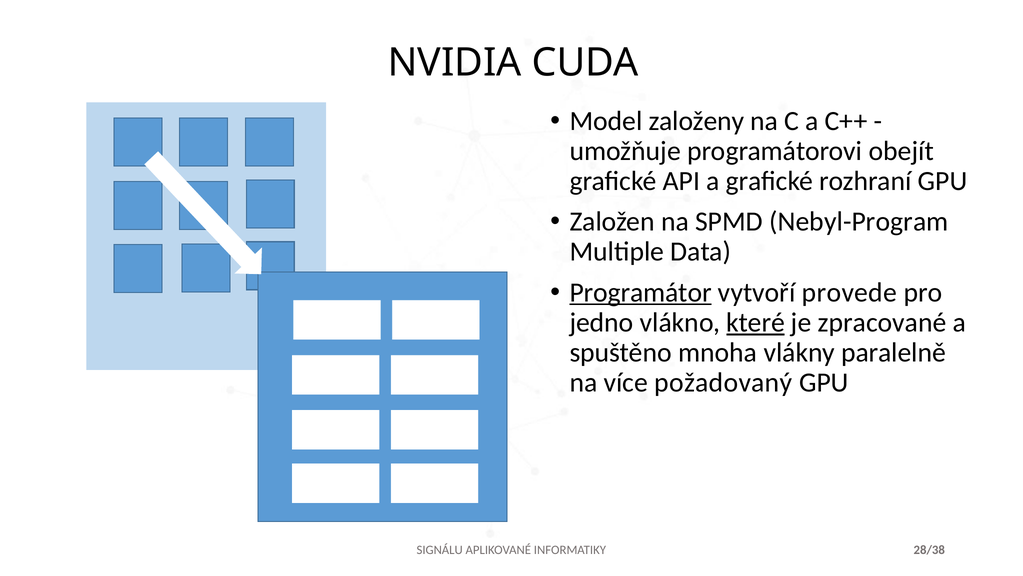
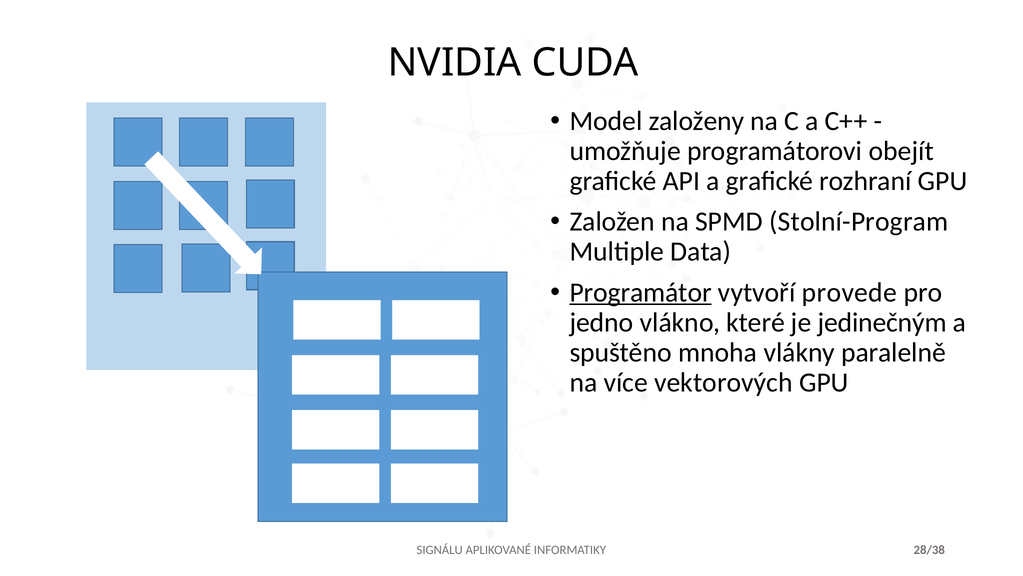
Nebyl-Program: Nebyl-Program -> Stolní-Program
které underline: present -> none
zpracované: zpracované -> jedinečným
požadovaný: požadovaný -> vektorových
